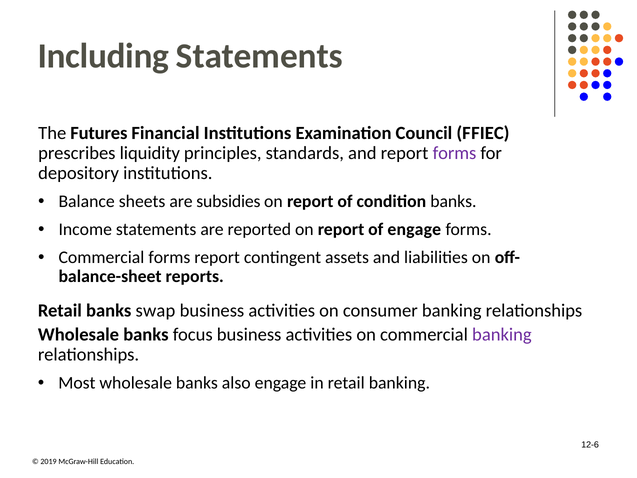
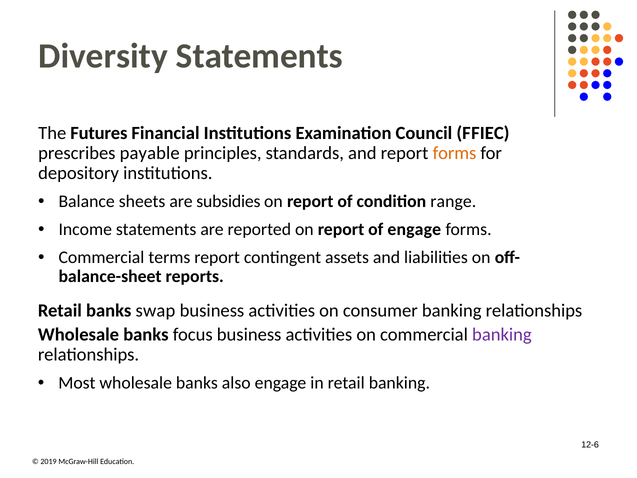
Including: Including -> Diversity
liquidity: liquidity -> payable
forms at (454, 153) colour: purple -> orange
condition banks: banks -> range
Commercial forms: forms -> terms
